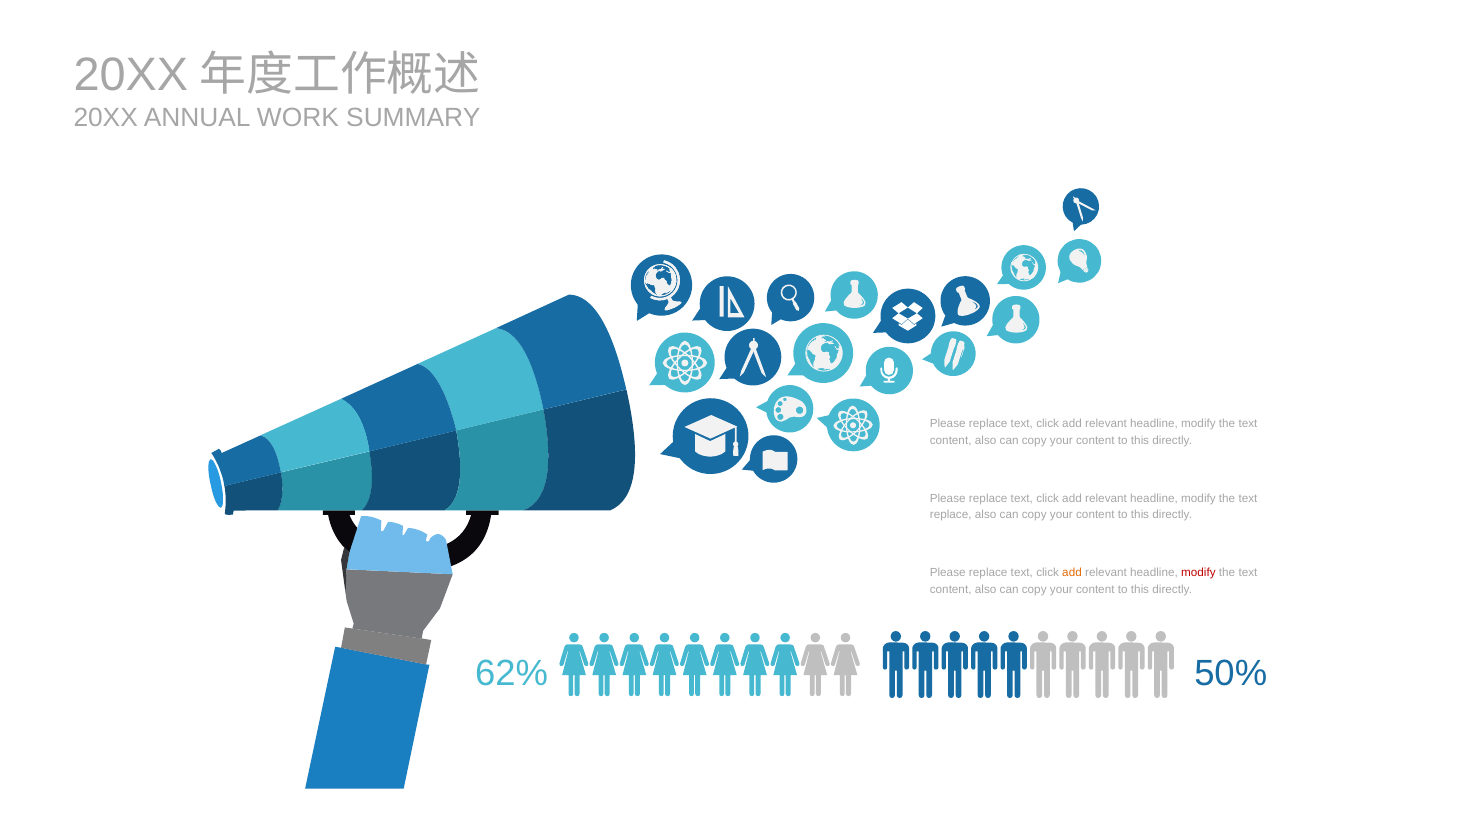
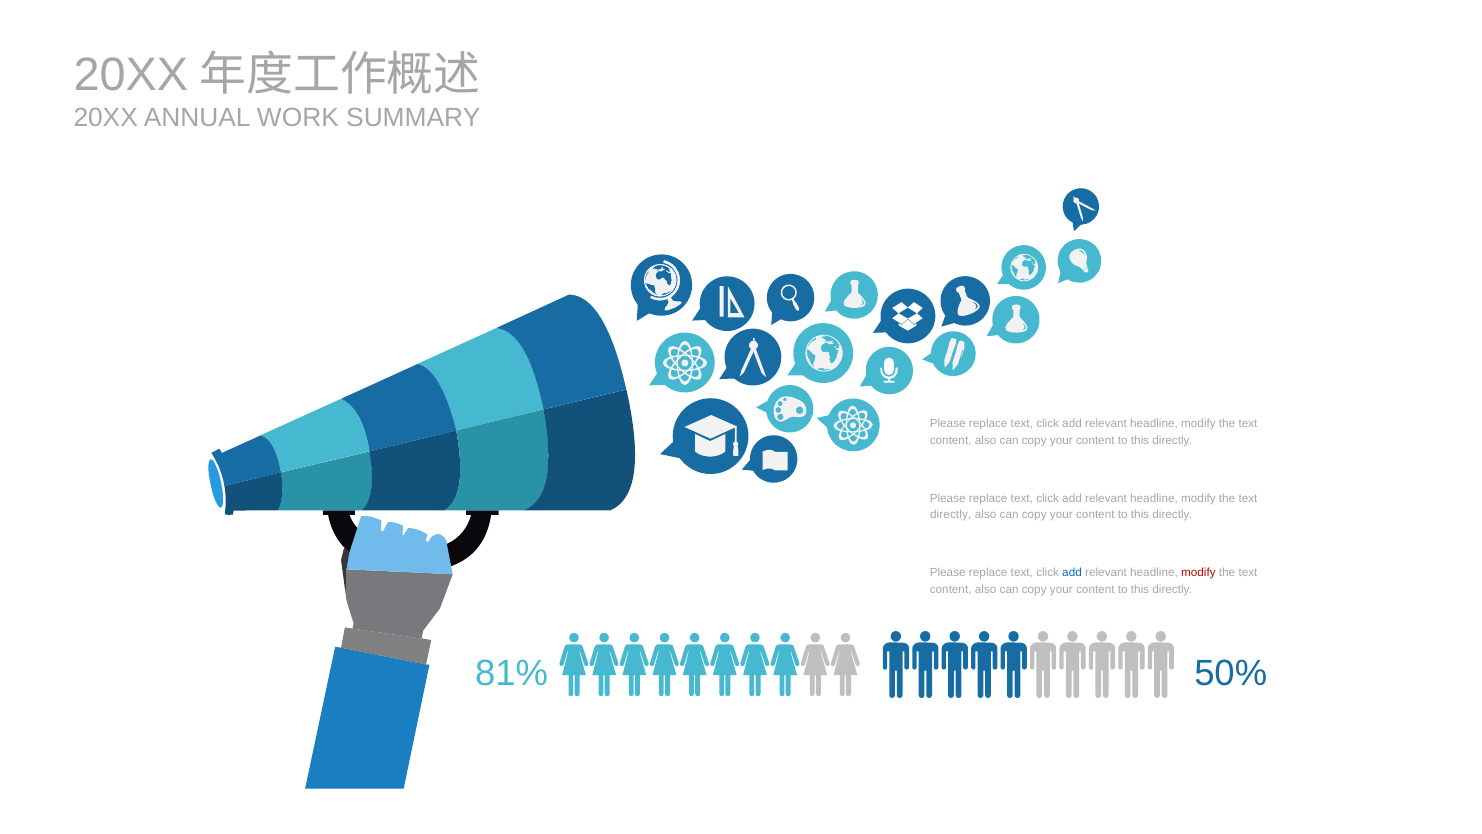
replace at (951, 515): replace -> directly
add at (1072, 572) colour: orange -> blue
62%: 62% -> 81%
